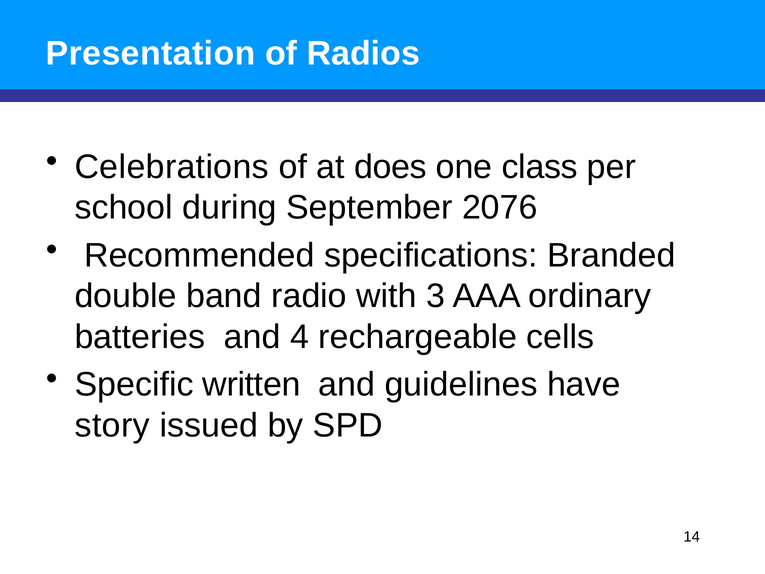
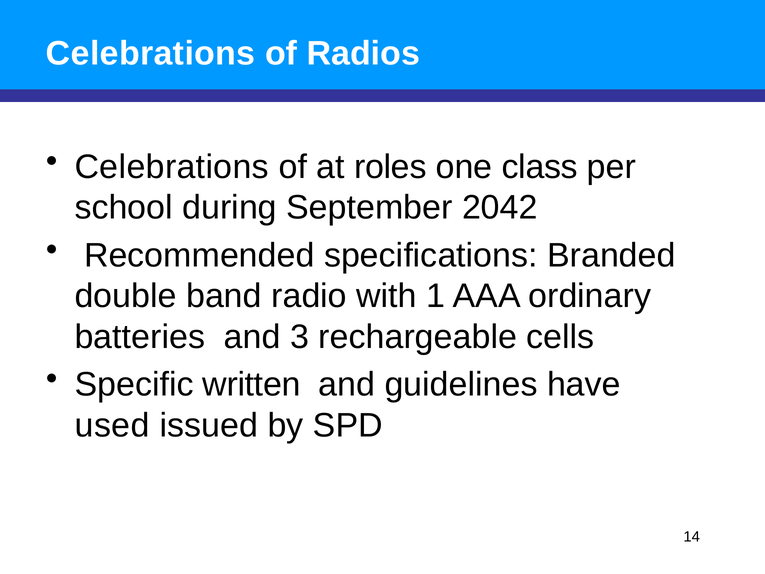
Presentation at (151, 53): Presentation -> Celebrations
does: does -> roles
2076: 2076 -> 2042
3: 3 -> 1
4: 4 -> 3
story: story -> used
